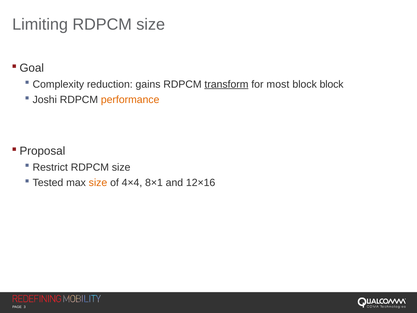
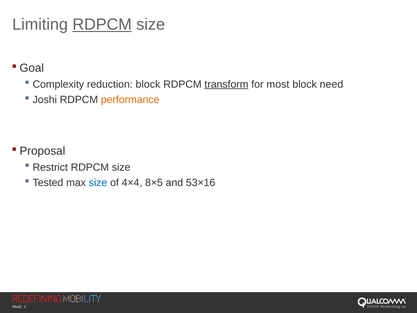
RDPCM at (102, 25) underline: none -> present
reduction gains: gains -> block
block block: block -> need
size at (98, 183) colour: orange -> blue
8×1: 8×1 -> 8×5
12×16: 12×16 -> 53×16
